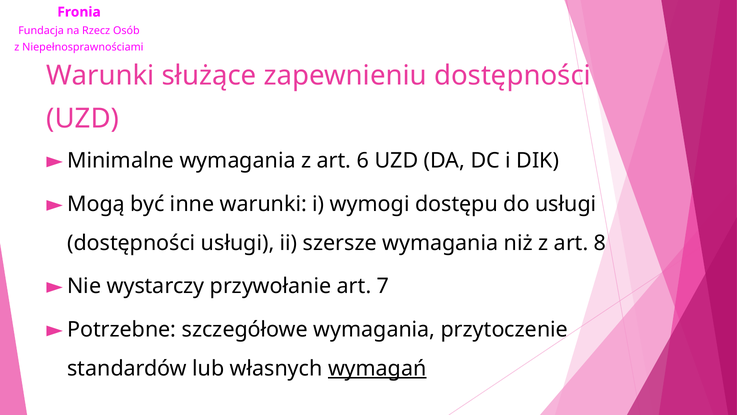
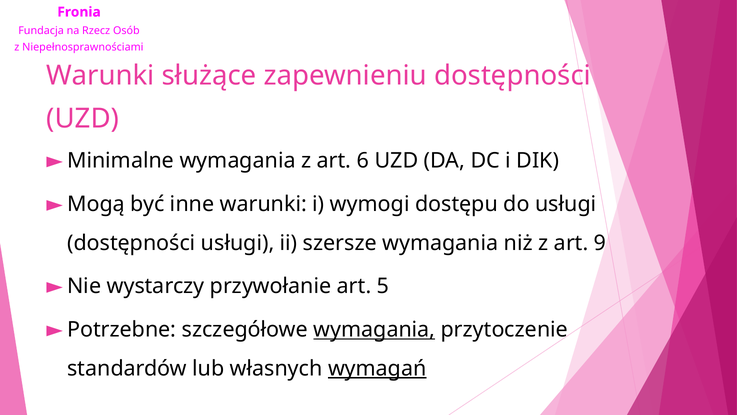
8: 8 -> 9
7: 7 -> 5
wymagania at (374, 329) underline: none -> present
